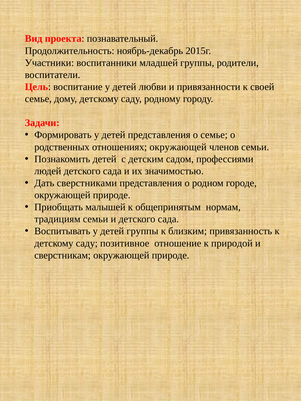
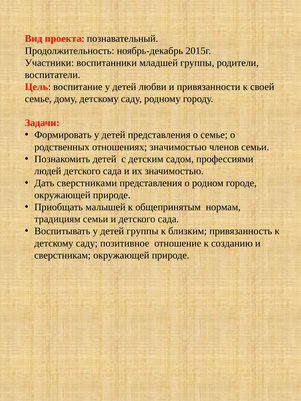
отношениях окружающей: окружающей -> значимостью
природой: природой -> созданию
